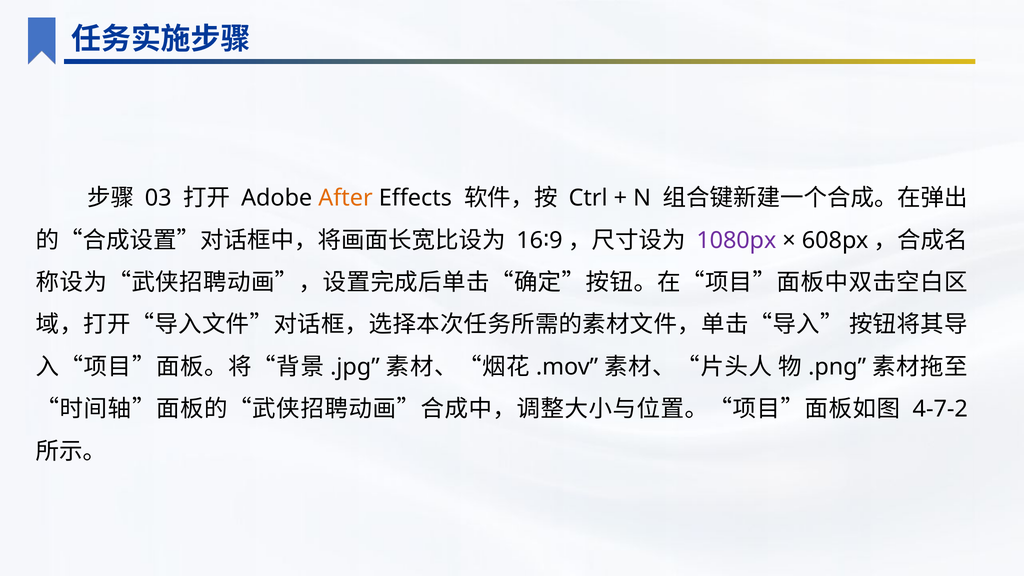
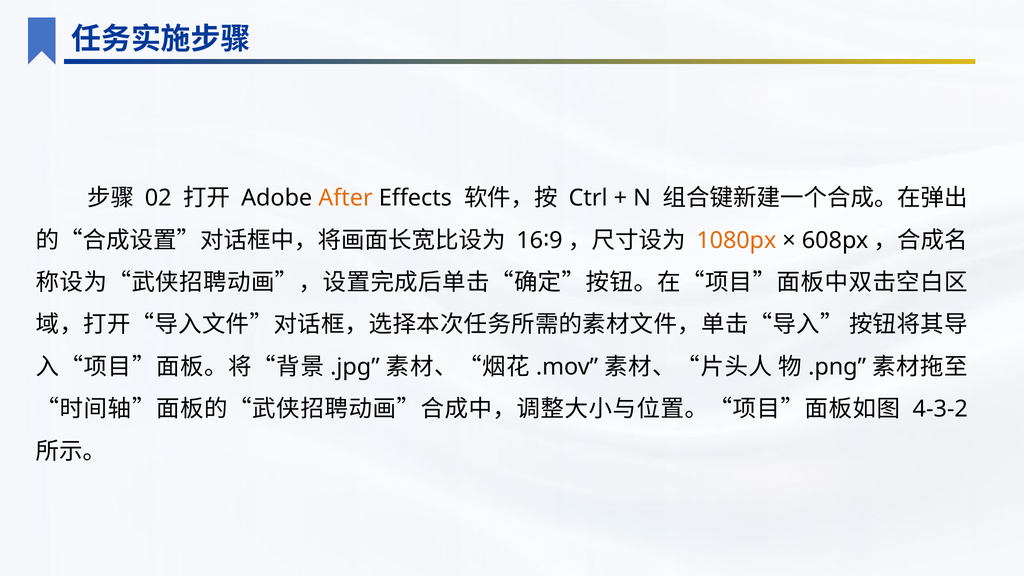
03: 03 -> 02
1080px colour: purple -> orange
4-7-2: 4-7-2 -> 4-3-2
